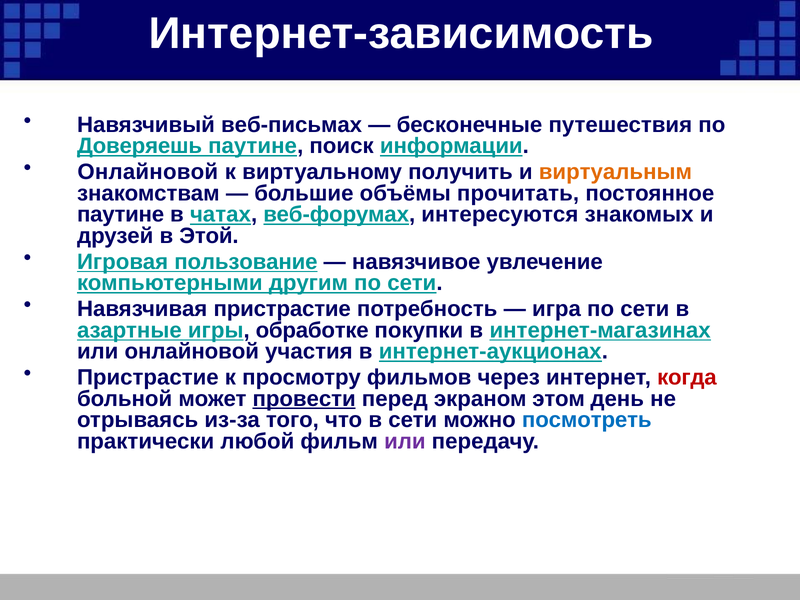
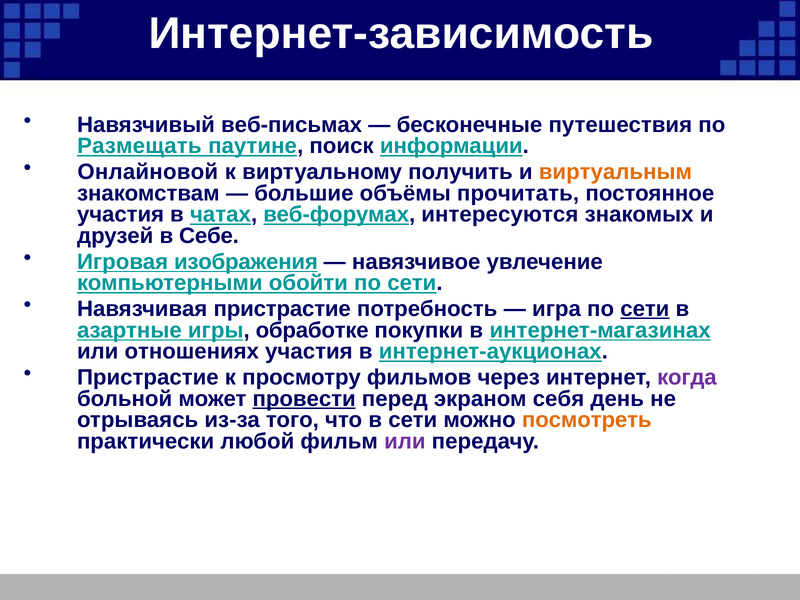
Доверяешь: Доверяешь -> Размещать
паутине at (121, 215): паутине -> участия
Этой: Этой -> Себе
пользование: пользование -> изображения
другим: другим -> обойти
сети at (645, 309) underline: none -> present
или онлайновой: онлайновой -> отношениях
когда colour: red -> purple
этом: этом -> себя
посмотреть colour: blue -> orange
